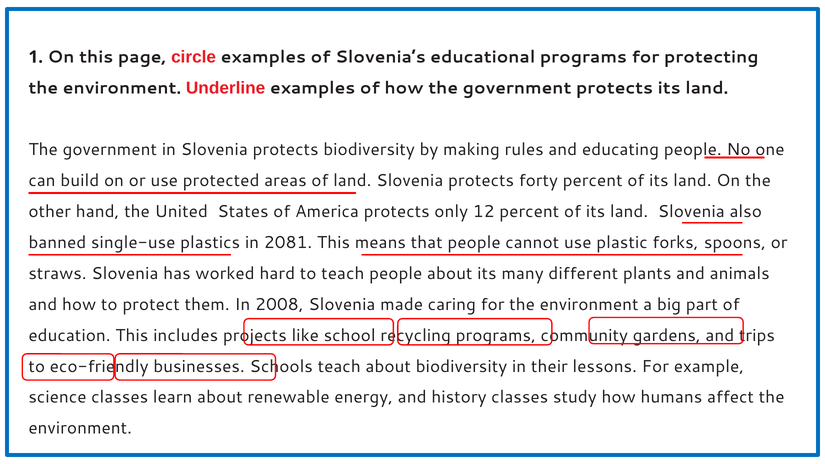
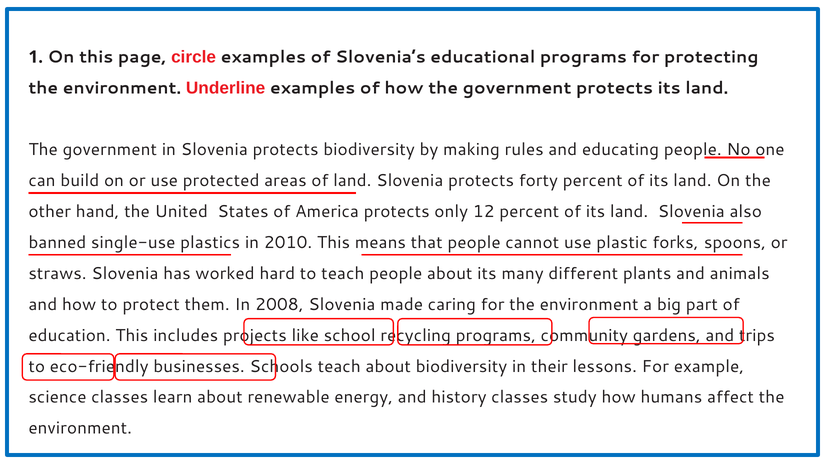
2081: 2081 -> 2010
